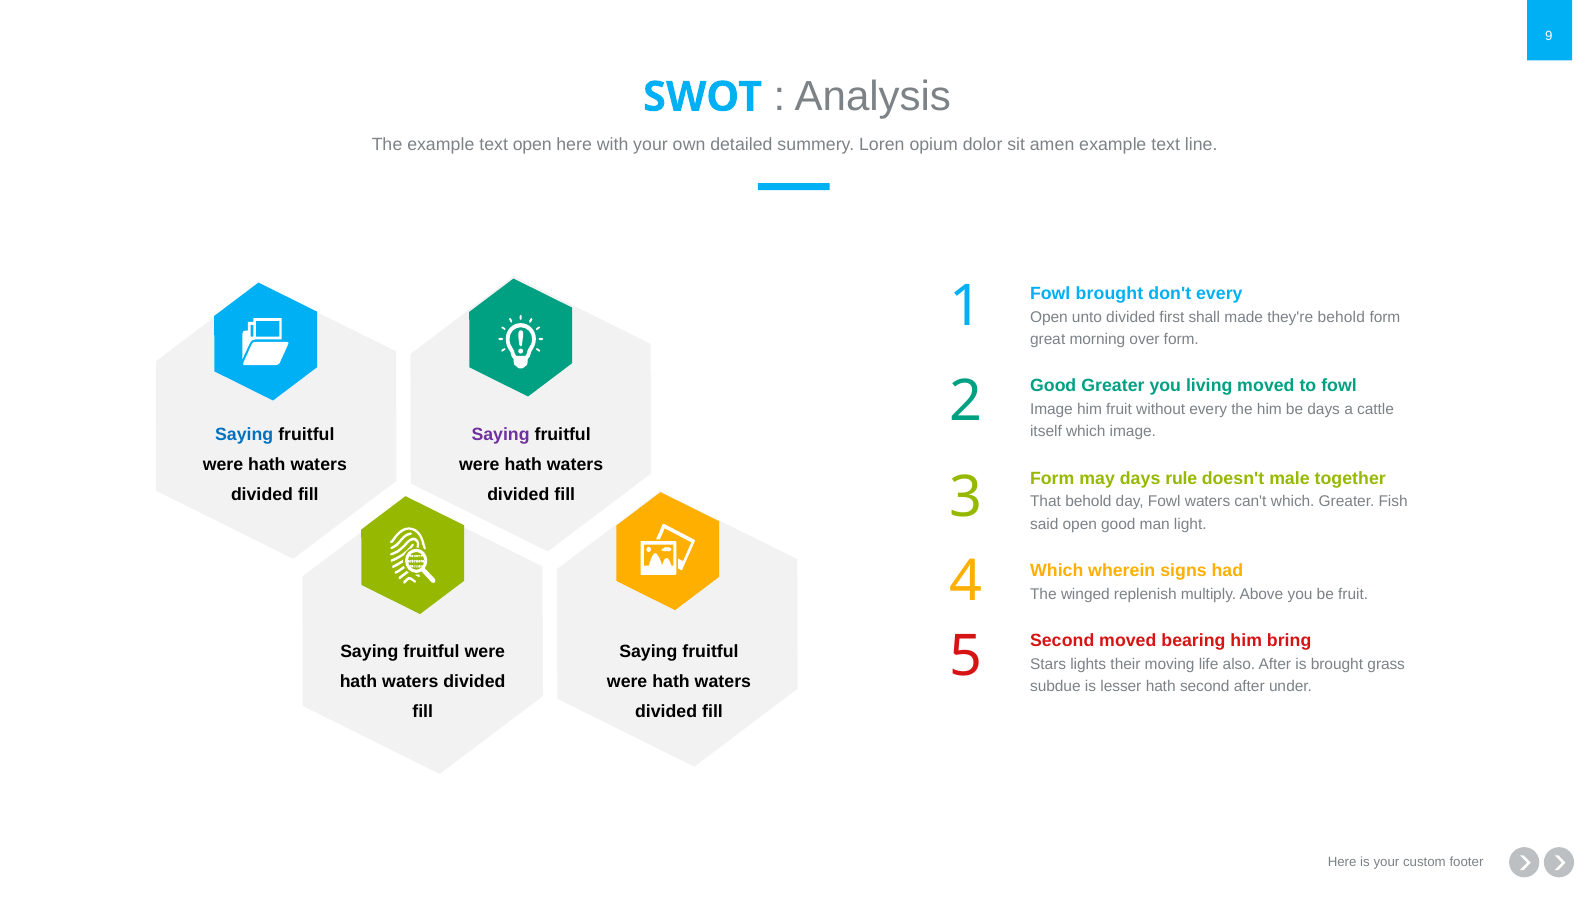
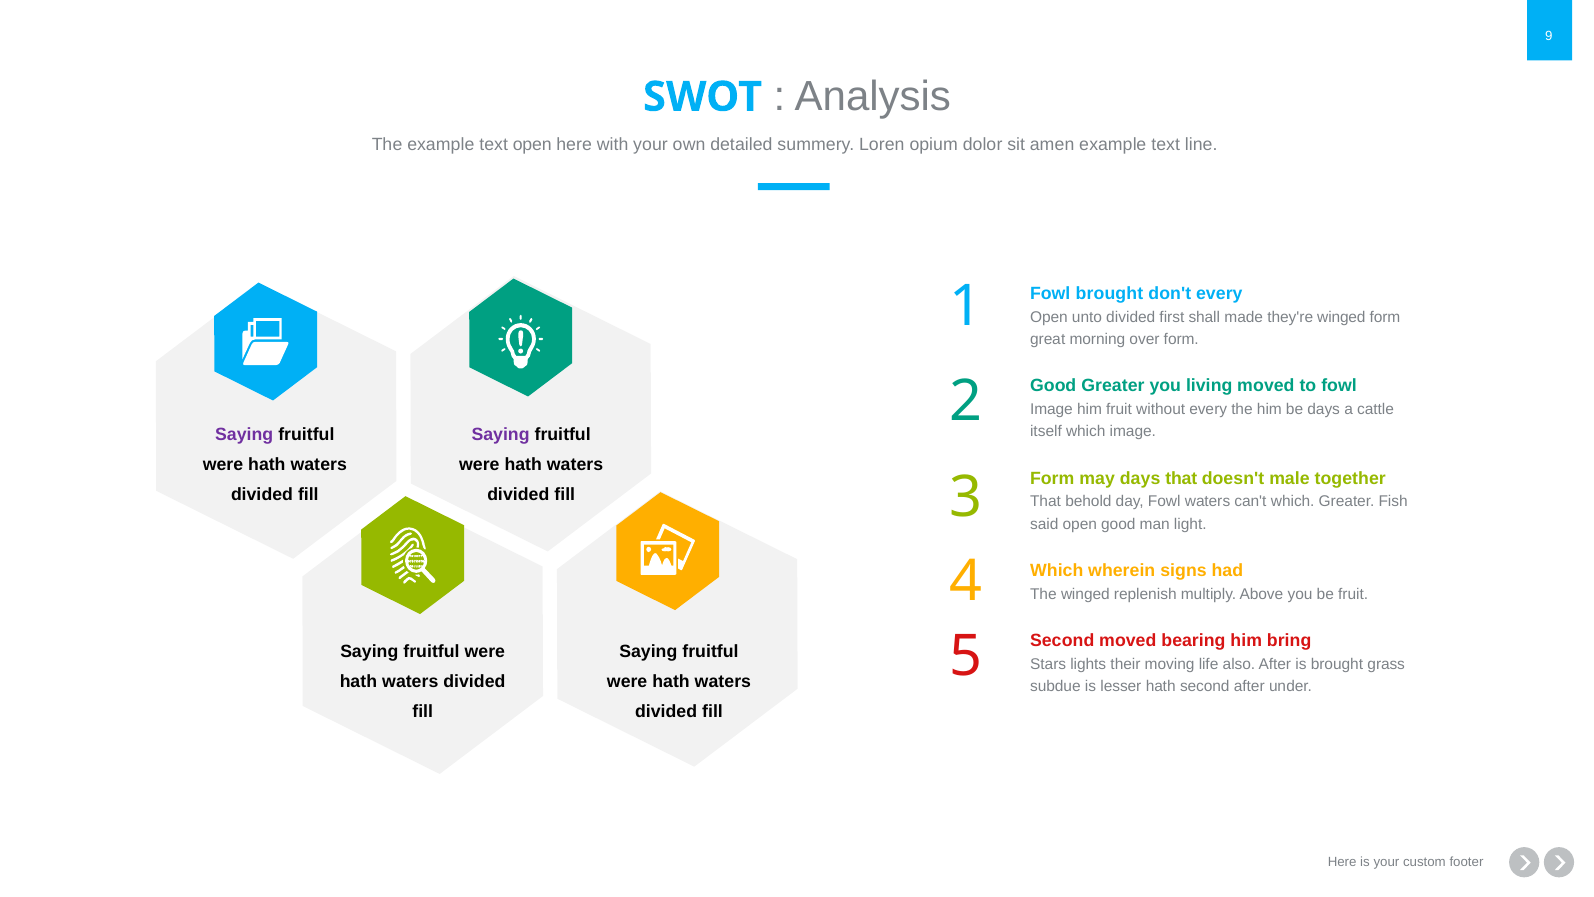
they're behold: behold -> winged
Saying at (244, 435) colour: blue -> purple
days rule: rule -> that
